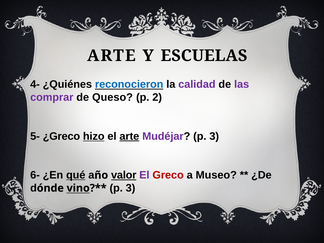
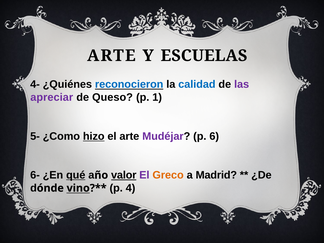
calidad colour: purple -> blue
comprar: comprar -> apreciar
2: 2 -> 1
¿Greco: ¿Greco -> ¿Como
arte at (129, 136) underline: present -> none
Mudéjar p 3: 3 -> 6
Greco colour: red -> orange
Museo: Museo -> Madrid
3 at (131, 188): 3 -> 4
